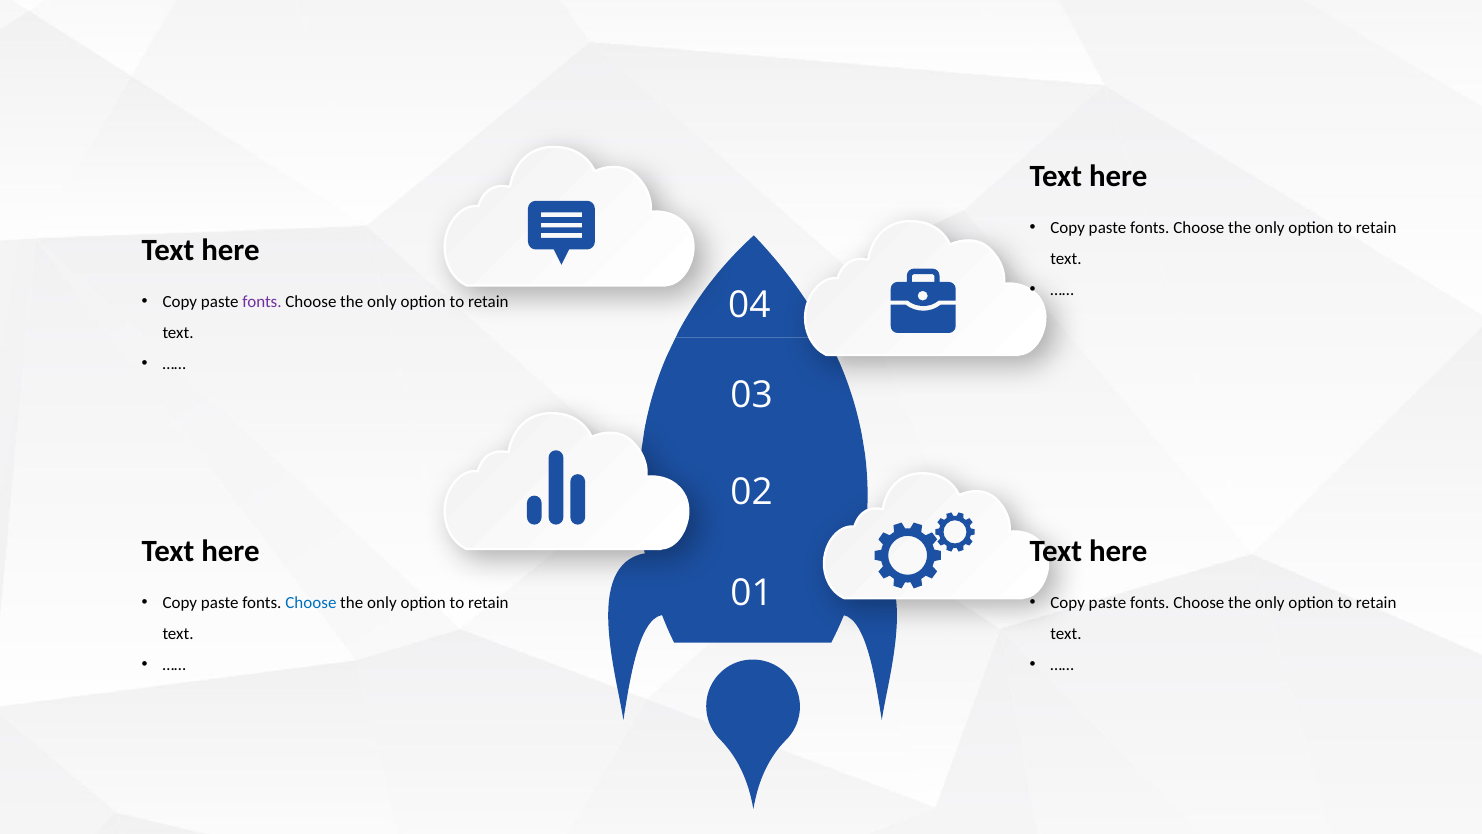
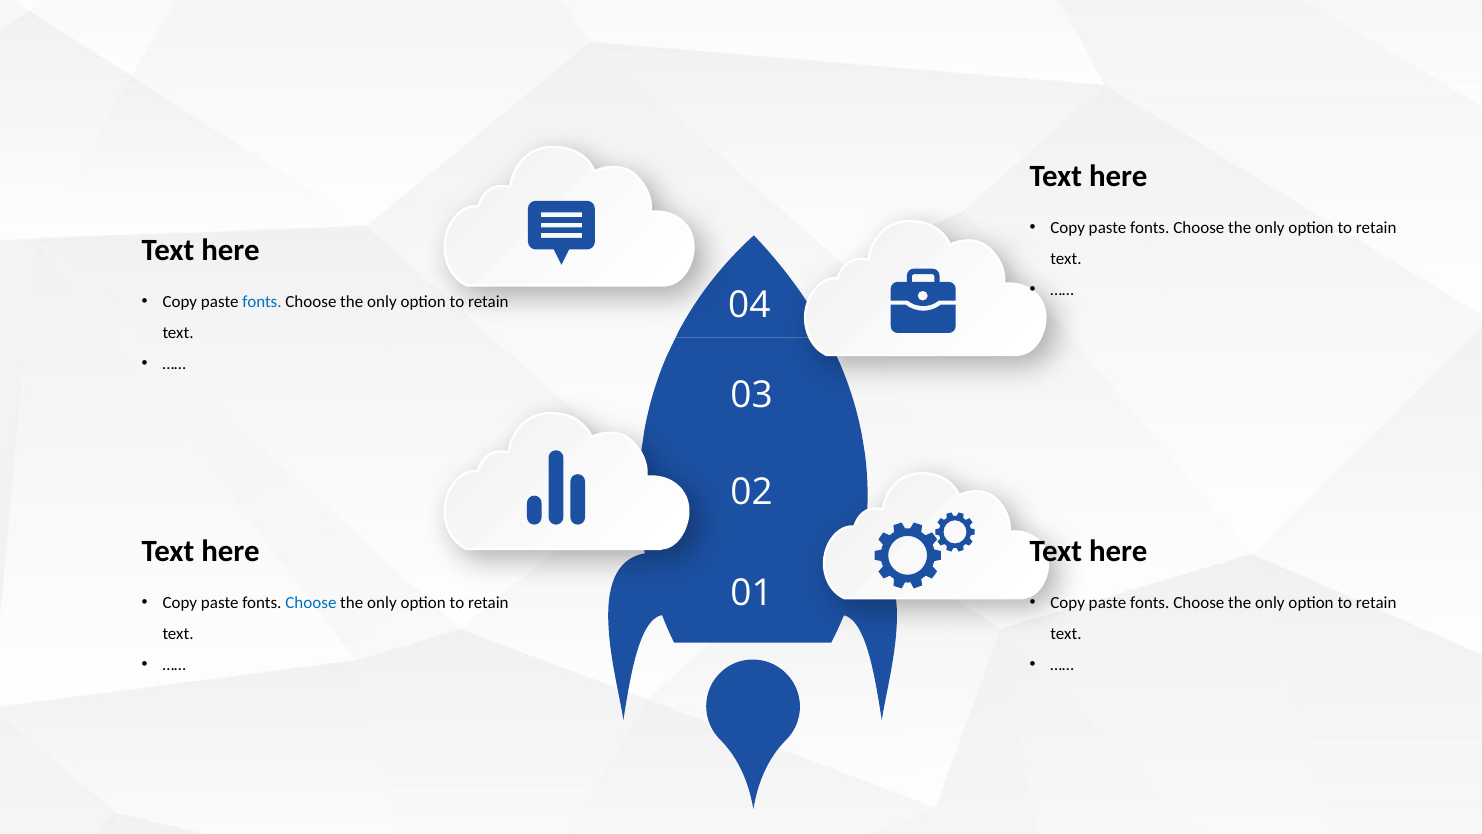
fonts at (262, 302) colour: purple -> blue
